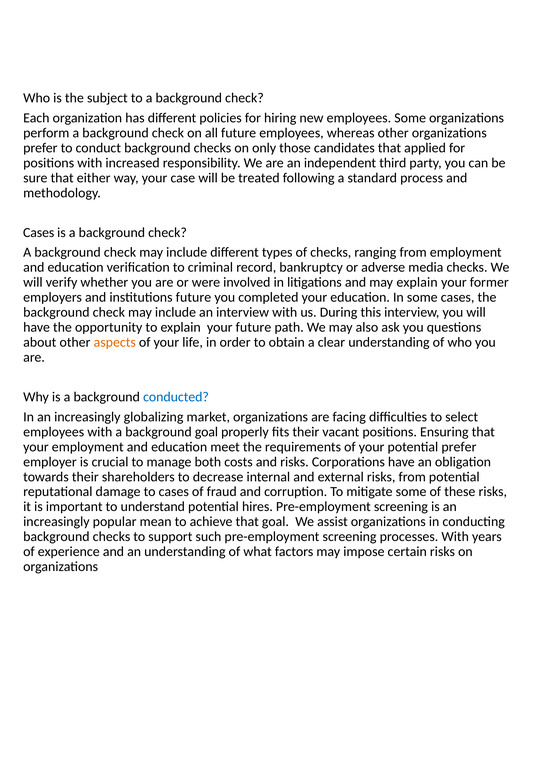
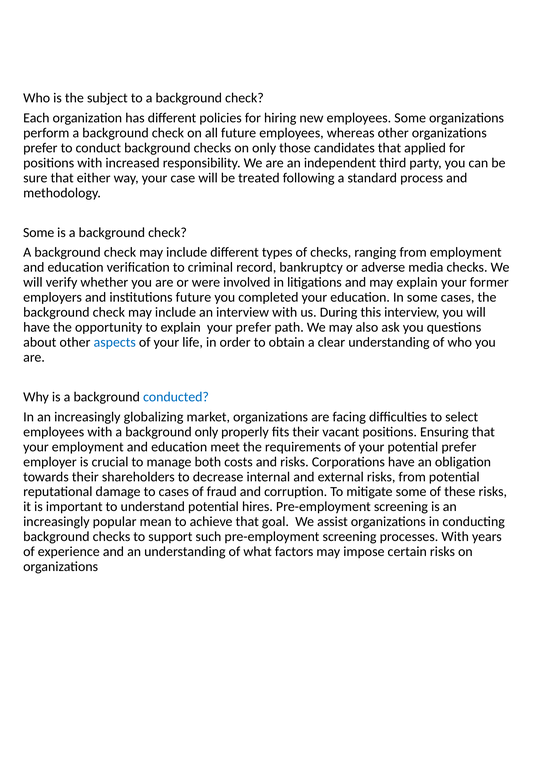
Cases at (39, 232): Cases -> Some
your future: future -> prefer
aspects colour: orange -> blue
background goal: goal -> only
